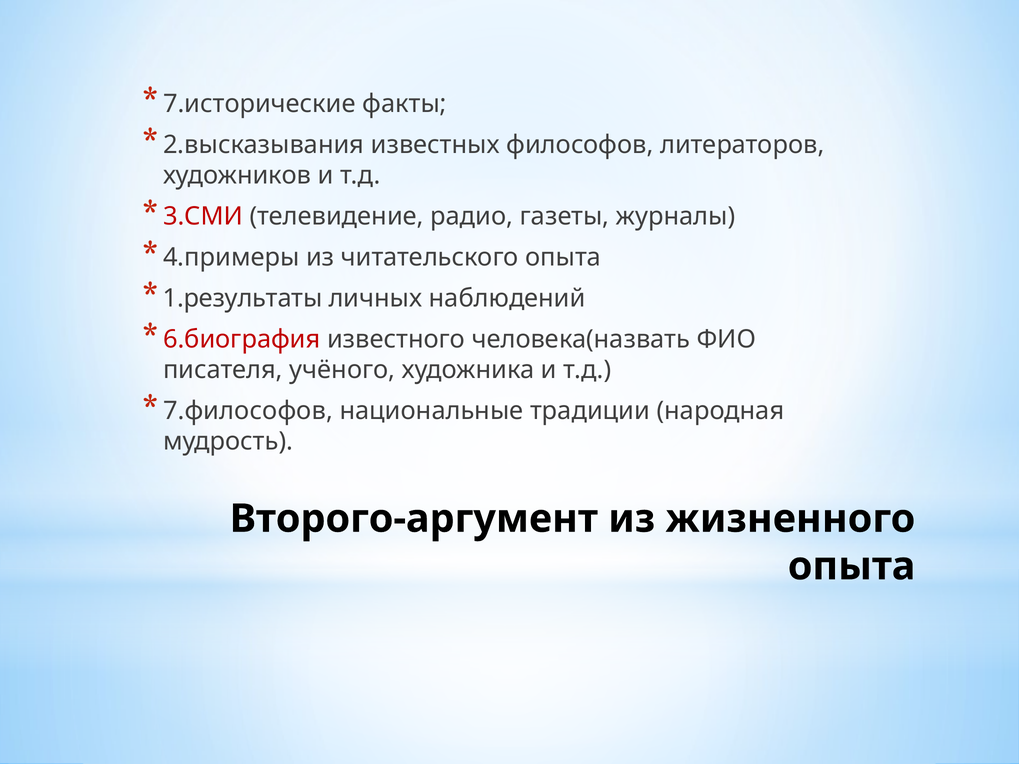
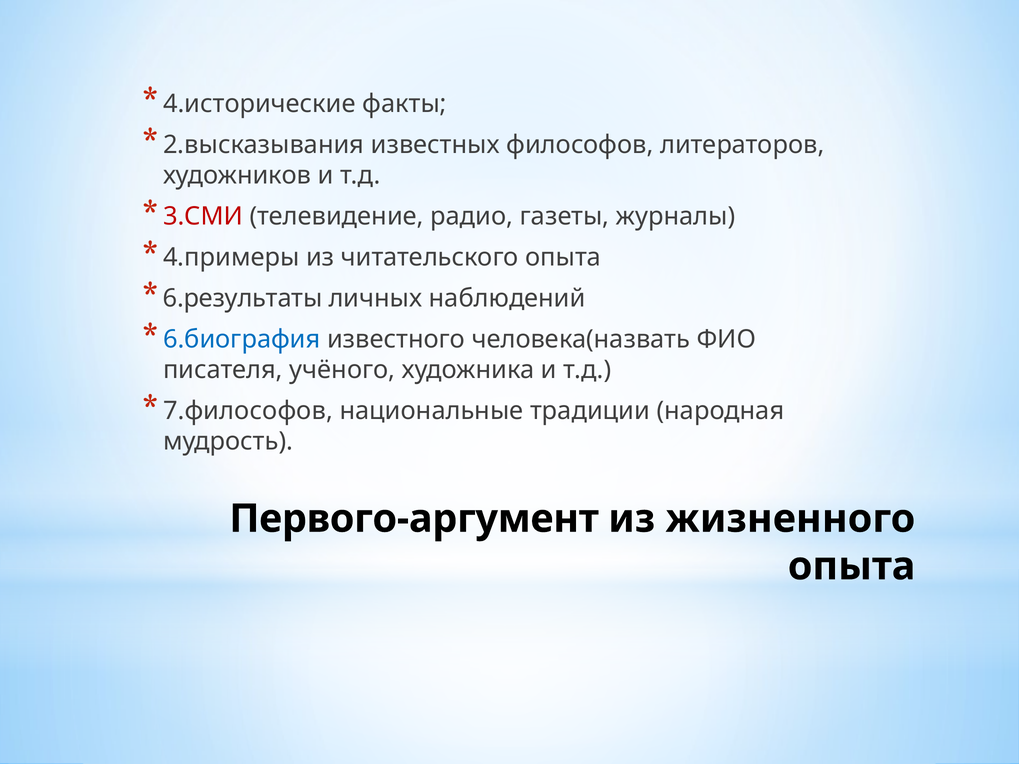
7.исторические: 7.исторические -> 4.исторические
1.результаты: 1.результаты -> 6.результаты
6.биография colour: red -> blue
Второго-аргумент: Второго-аргумент -> Первого-аргумент
